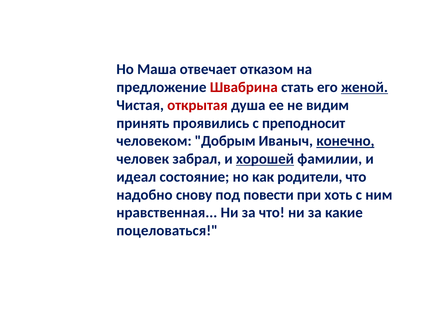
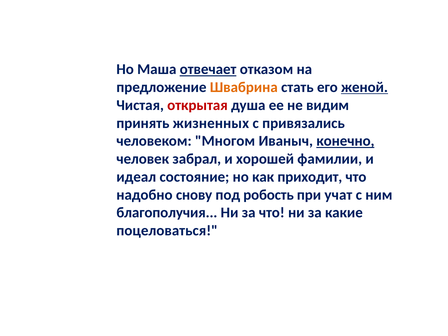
отвечает underline: none -> present
Швабрина colour: red -> orange
проявились: проявились -> жизненных
преподносит: преподносит -> привязались
Добрым: Добрым -> Многом
хорошей underline: present -> none
родители: родители -> приходит
повести: повести -> робость
хоть: хоть -> учат
нравственная: нравственная -> благополучия
